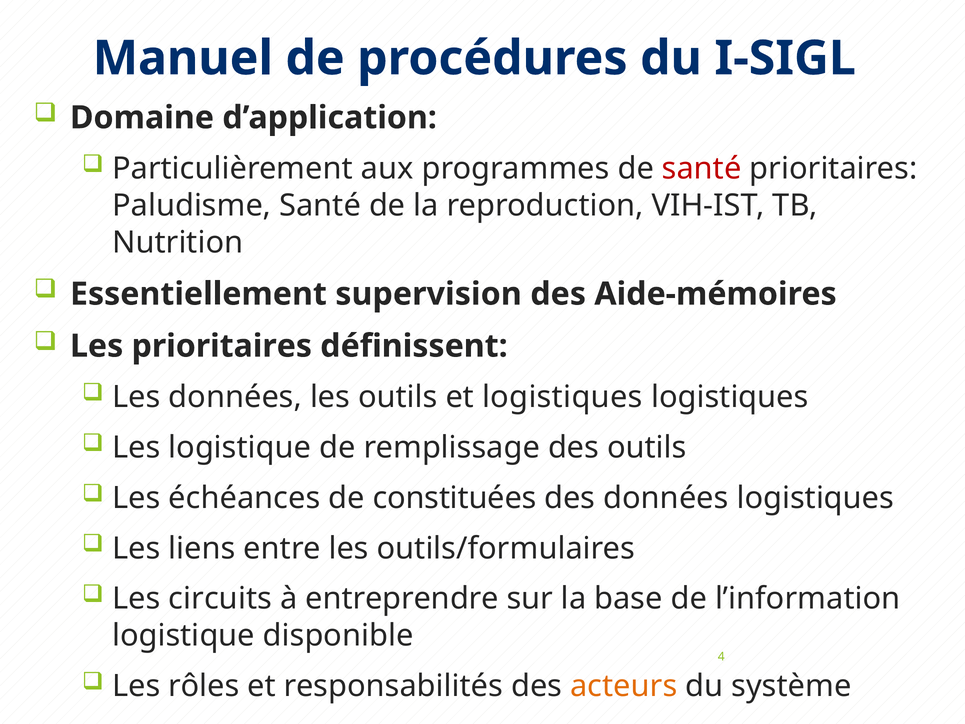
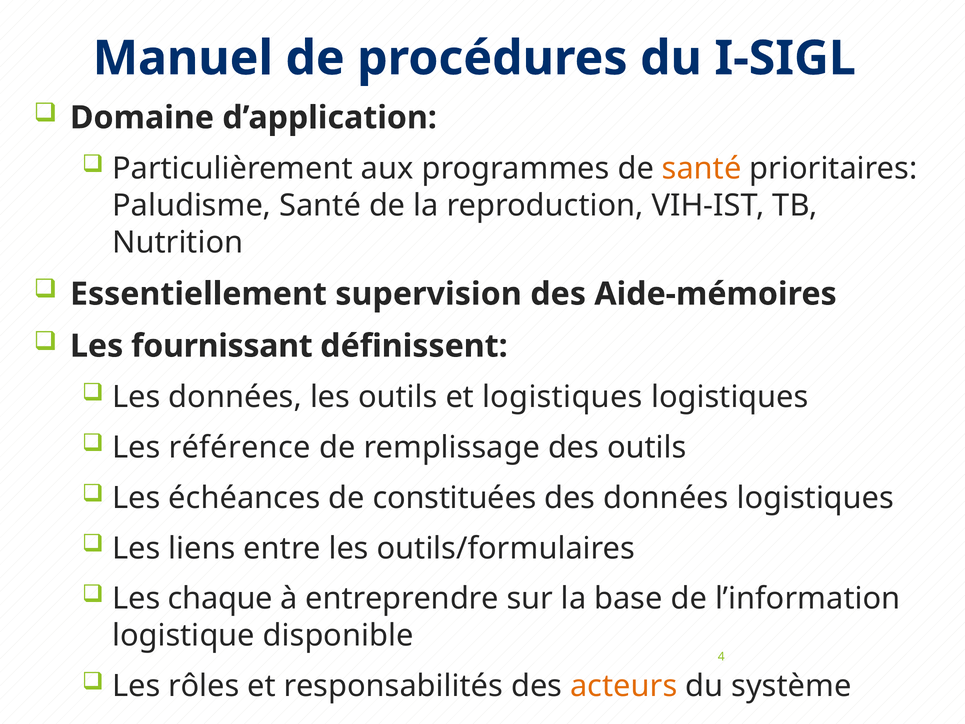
santé at (702, 169) colour: red -> orange
Les prioritaires: prioritaires -> fournissant
Les logistique: logistique -> référence
circuits: circuits -> chaque
